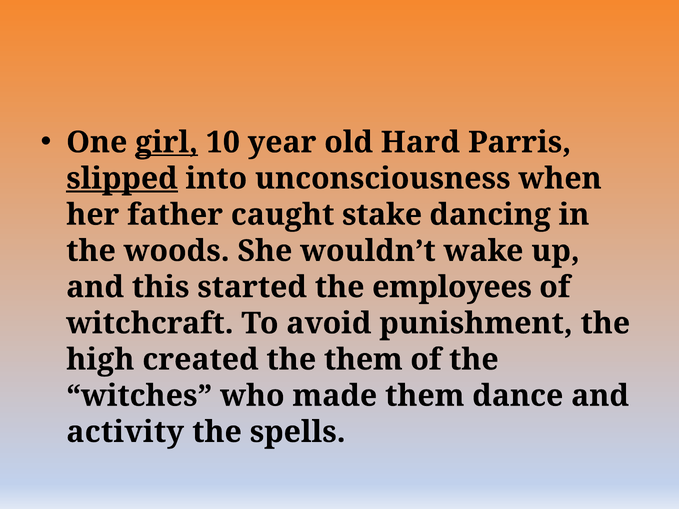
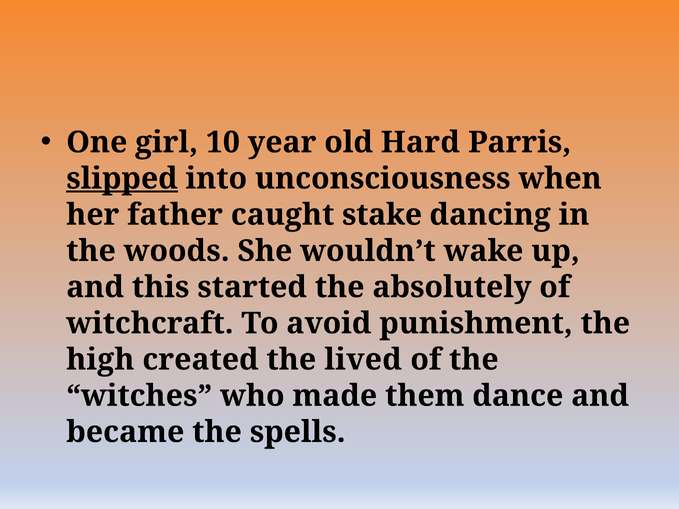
girl underline: present -> none
employees: employees -> absolutely
the them: them -> lived
activity: activity -> became
